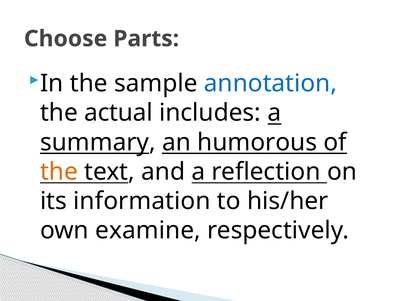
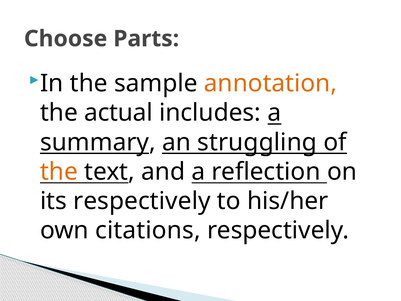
annotation colour: blue -> orange
humorous: humorous -> struggling
its information: information -> respectively
examine: examine -> citations
